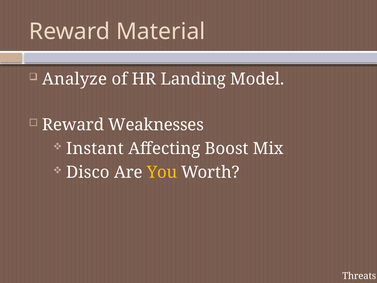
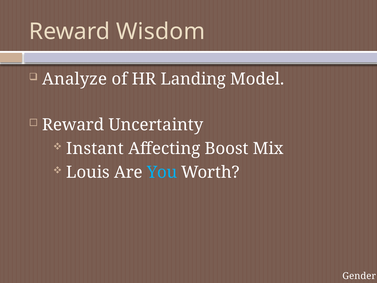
Material: Material -> Wisdom
Weaknesses: Weaknesses -> Uncertainty
Disco: Disco -> Louis
You colour: yellow -> light blue
Threats: Threats -> Gender
